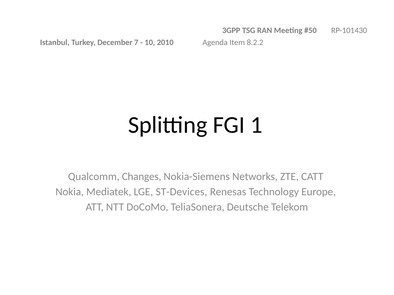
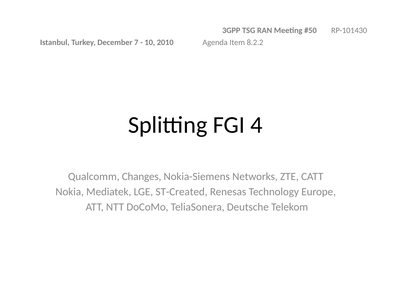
1: 1 -> 4
ST-Devices: ST-Devices -> ST-Created
